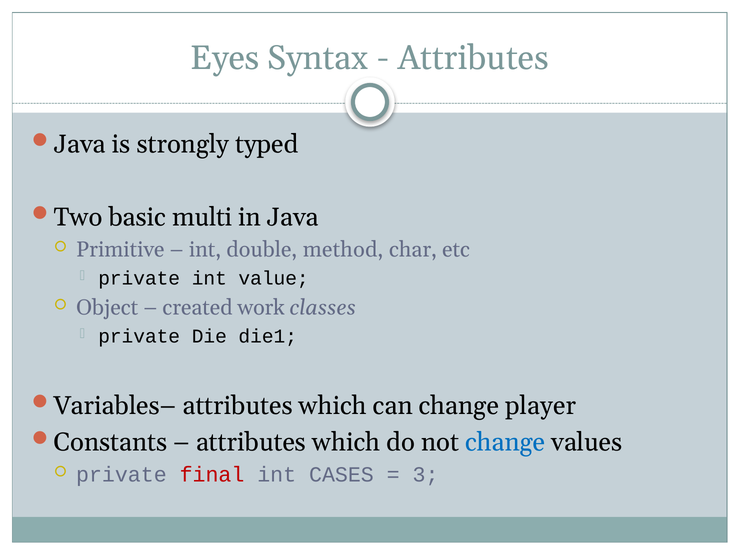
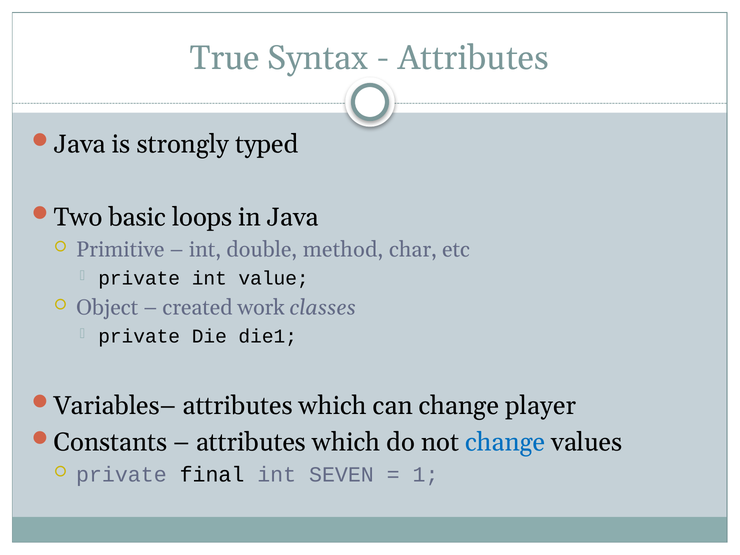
Eyes: Eyes -> True
multi: multi -> loops
final colour: red -> black
CASES: CASES -> SEVEN
3: 3 -> 1
